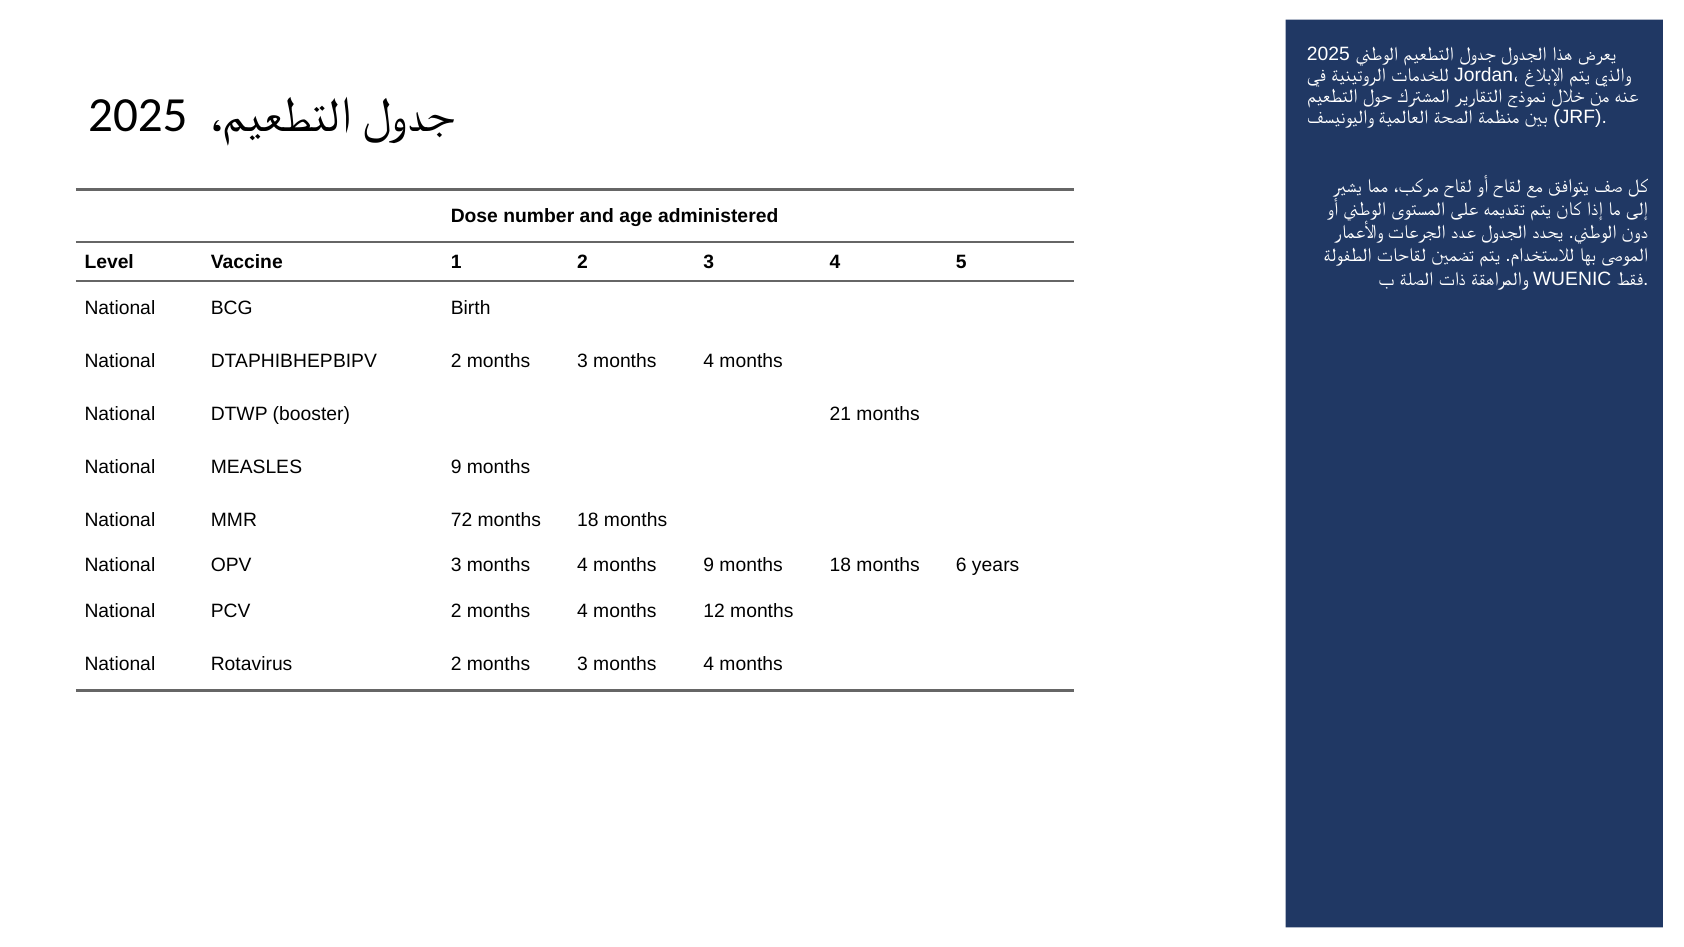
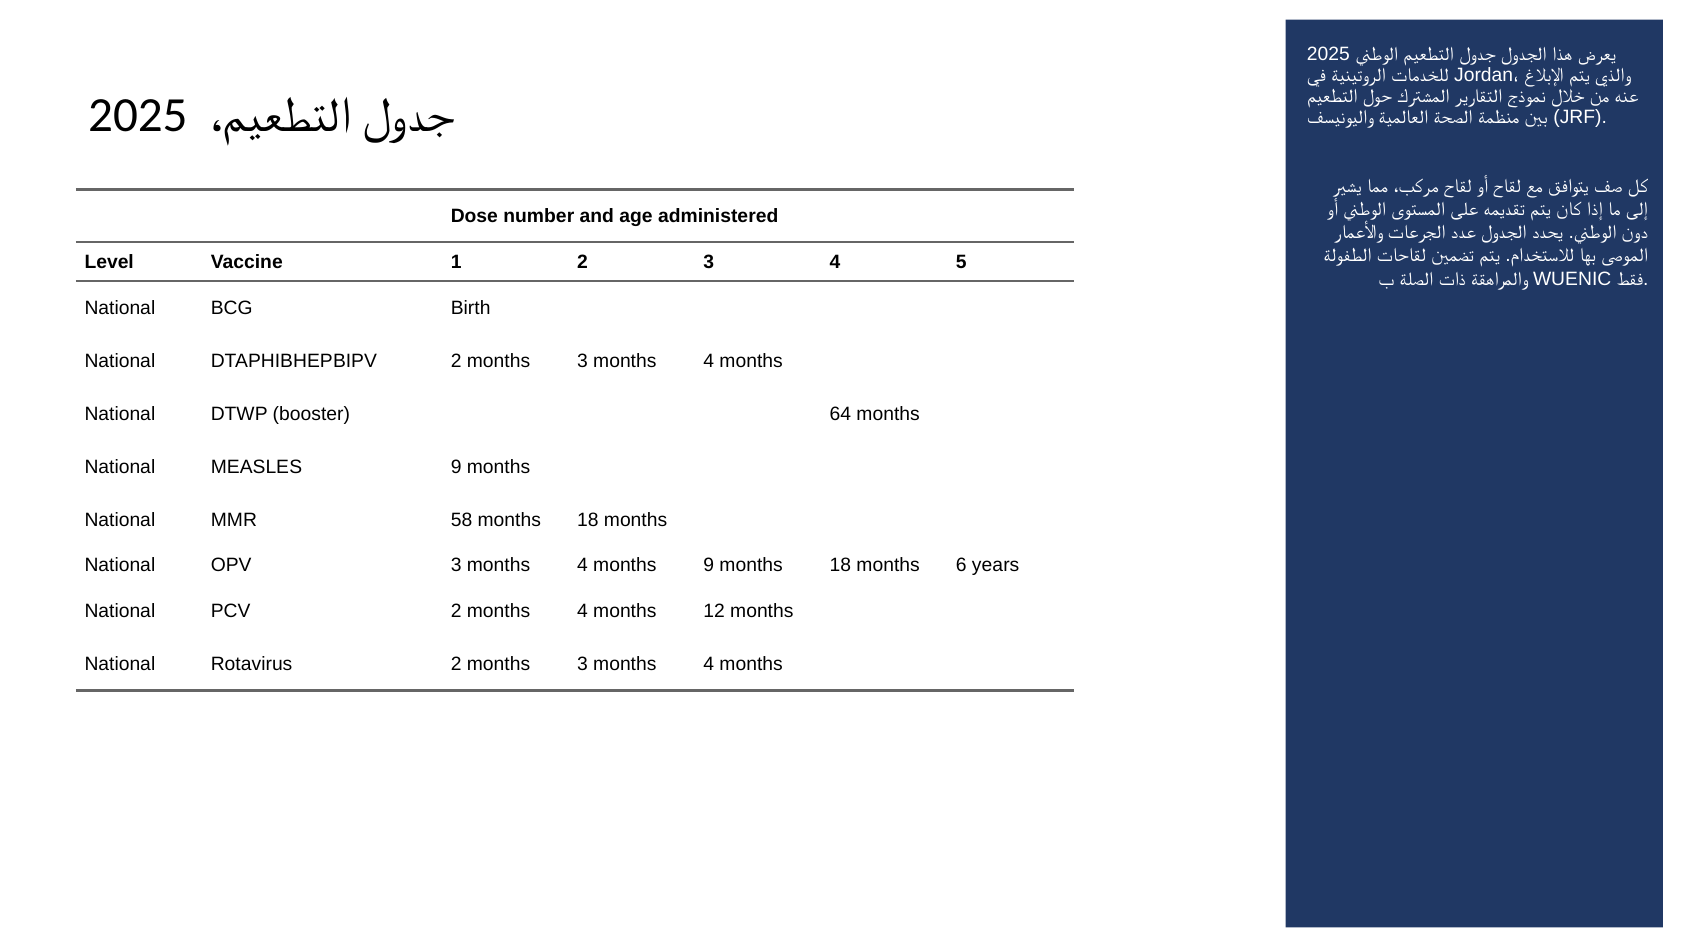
21: 21 -> 64
72: 72 -> 58
